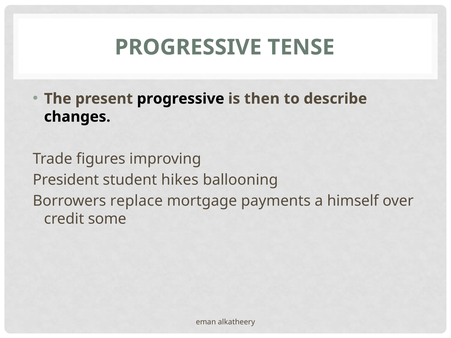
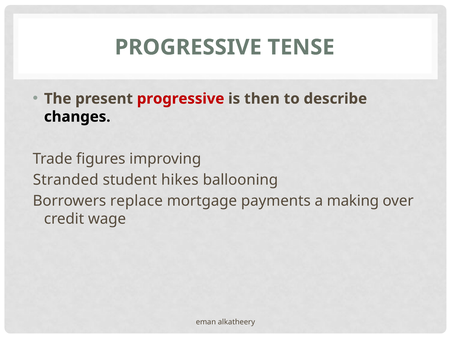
progressive at (181, 99) colour: black -> red
President: President -> Stranded
himself: himself -> making
some: some -> wage
